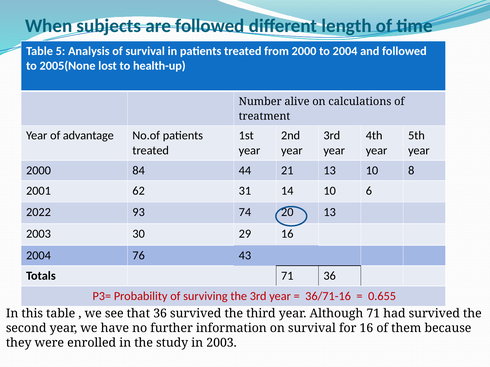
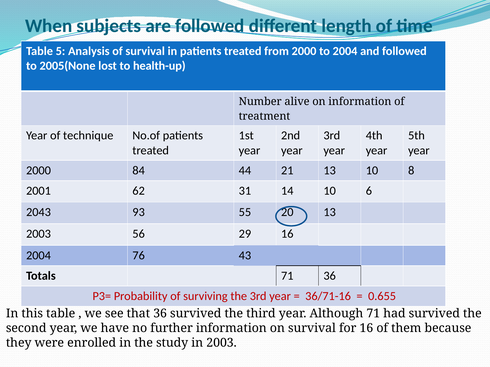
on calculations: calculations -> information
advantage: advantage -> technique
2022: 2022 -> 2043
74: 74 -> 55
30: 30 -> 56
